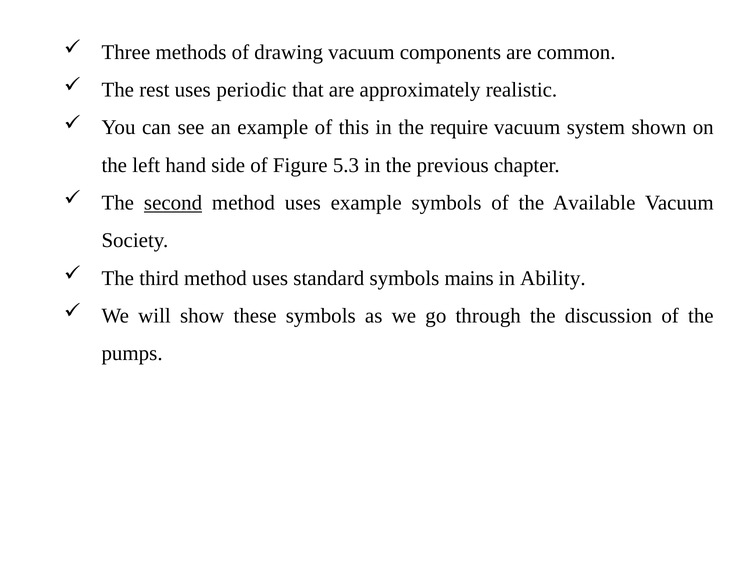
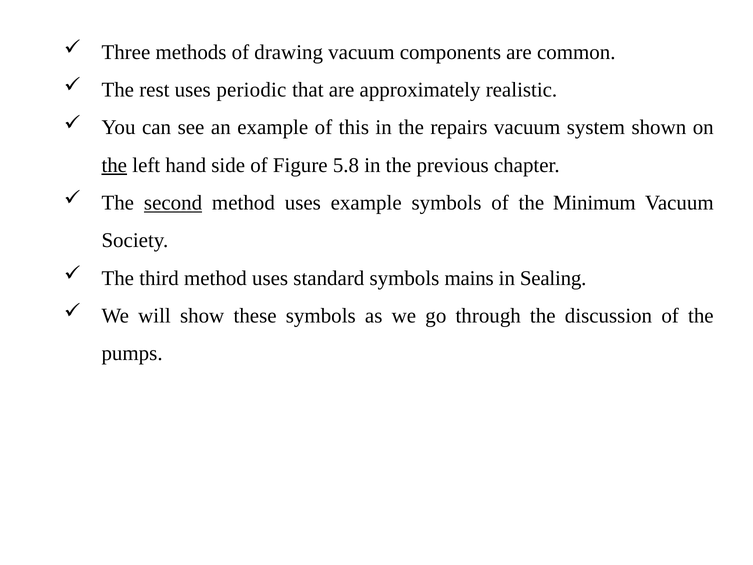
require: require -> repairs
the at (114, 165) underline: none -> present
5.3: 5.3 -> 5.8
Available: Available -> Minimum
Ability: Ability -> Sealing
